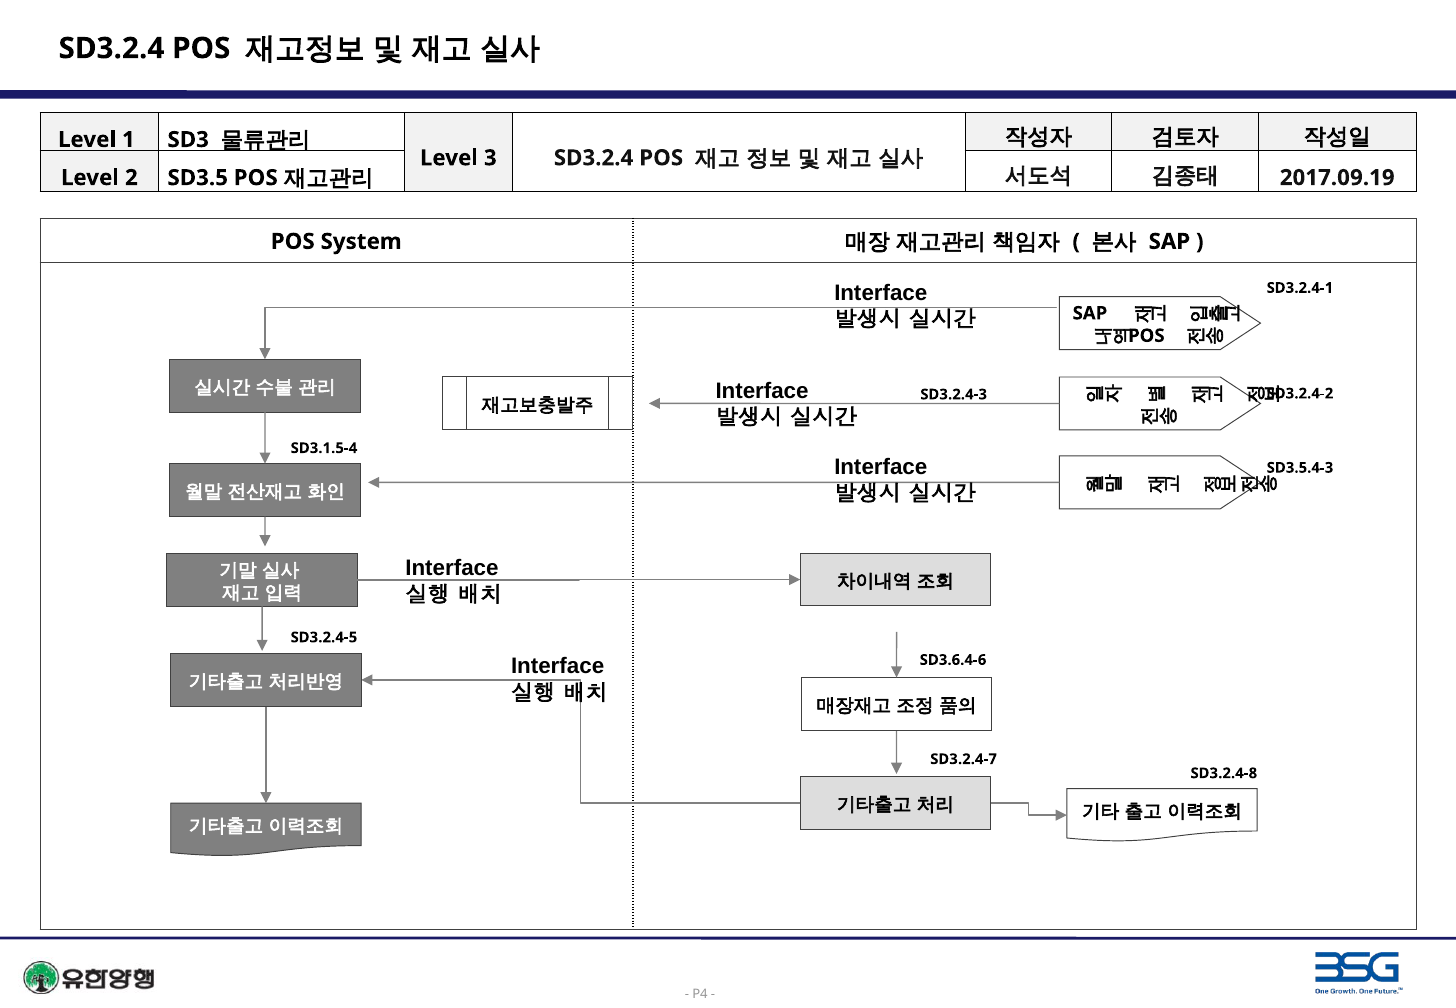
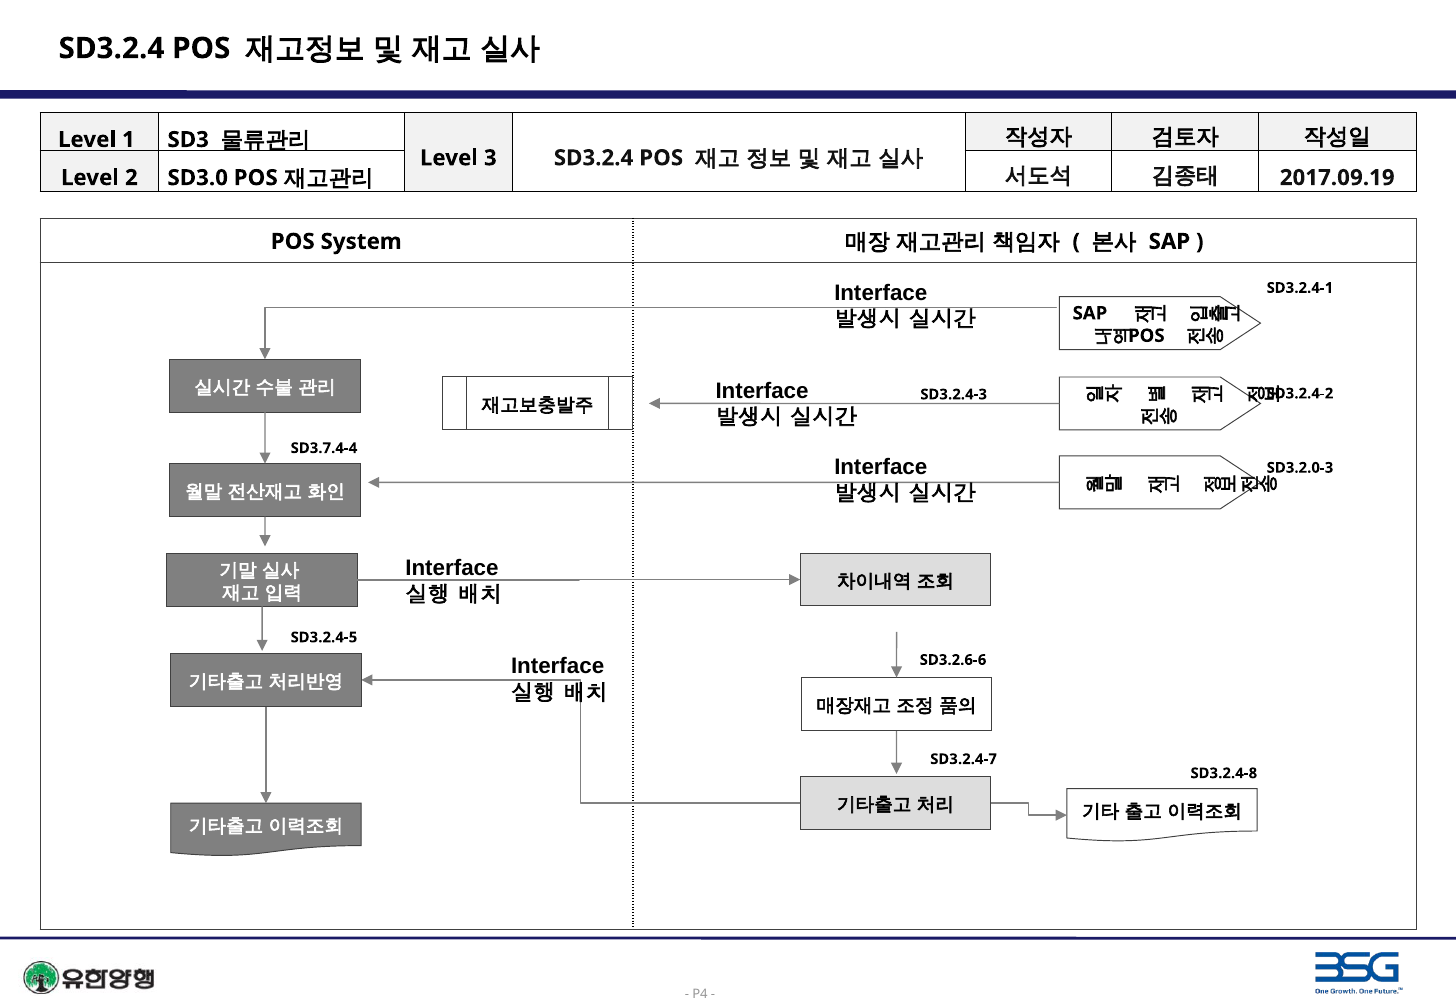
SD3.5: SD3.5 -> SD3.0
SD3.1.5-4: SD3.1.5-4 -> SD3.7.4-4
SD3.5.4-3: SD3.5.4-3 -> SD3.2.0-3
SD3.6.4-6: SD3.6.4-6 -> SD3.2.6-6
